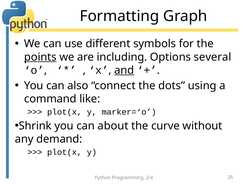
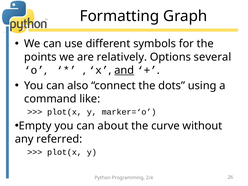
points underline: present -> none
including: including -> relatively
Shrink: Shrink -> Empty
demand: demand -> referred
